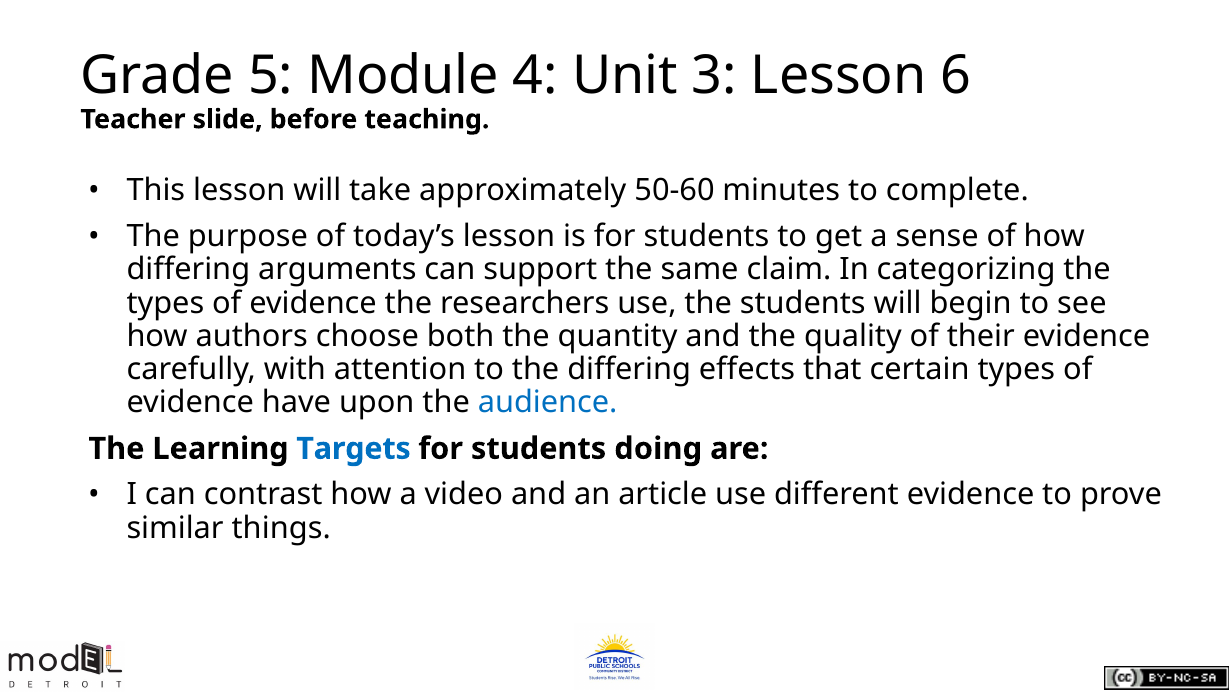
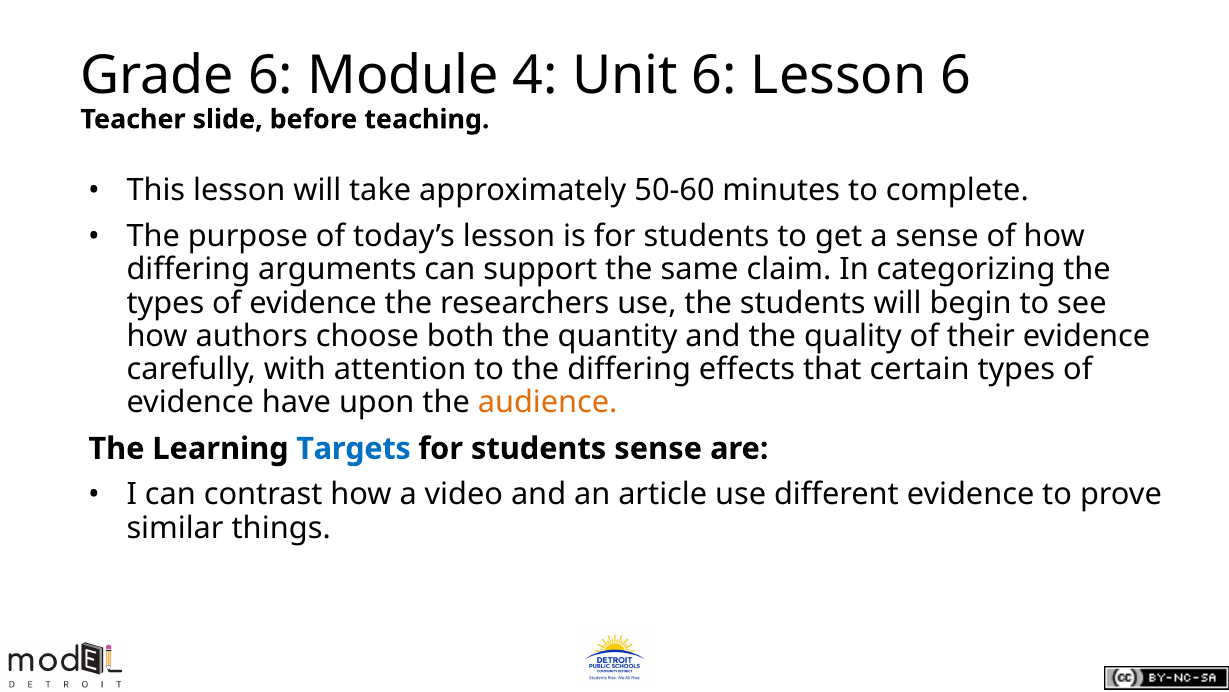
Grade 5: 5 -> 6
Unit 3: 3 -> 6
audience colour: blue -> orange
students doing: doing -> sense
